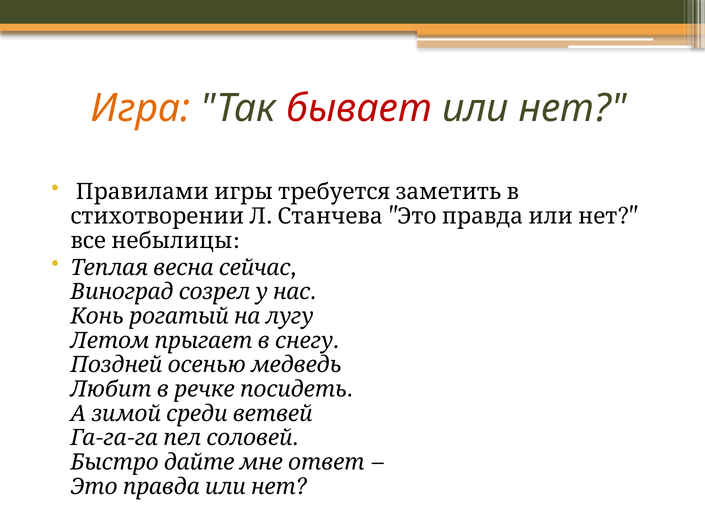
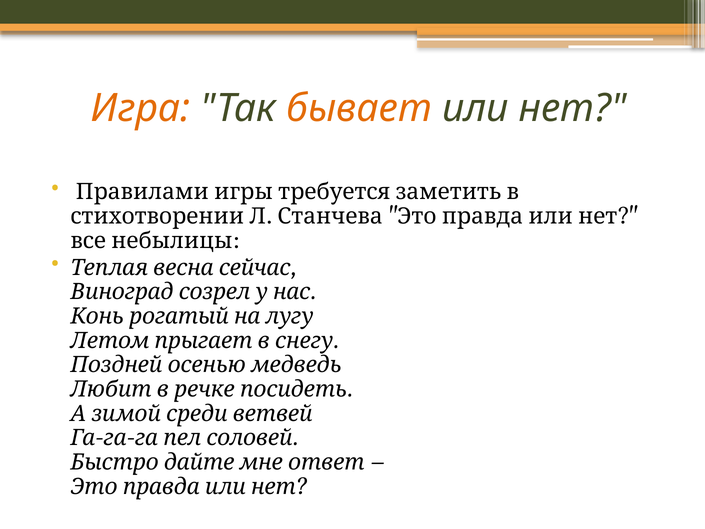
бывает colour: red -> orange
